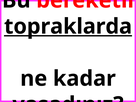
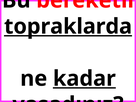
kadar underline: none -> present
